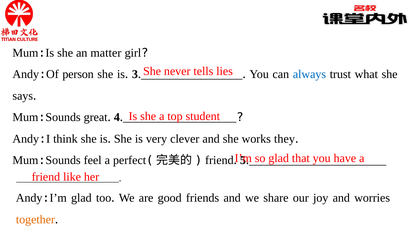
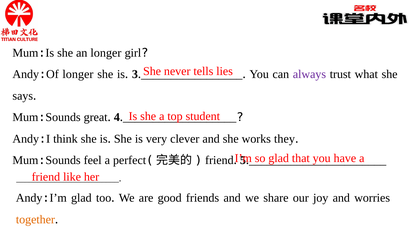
an matter: matter -> longer
Andy:Of person: person -> longer
always colour: blue -> purple
